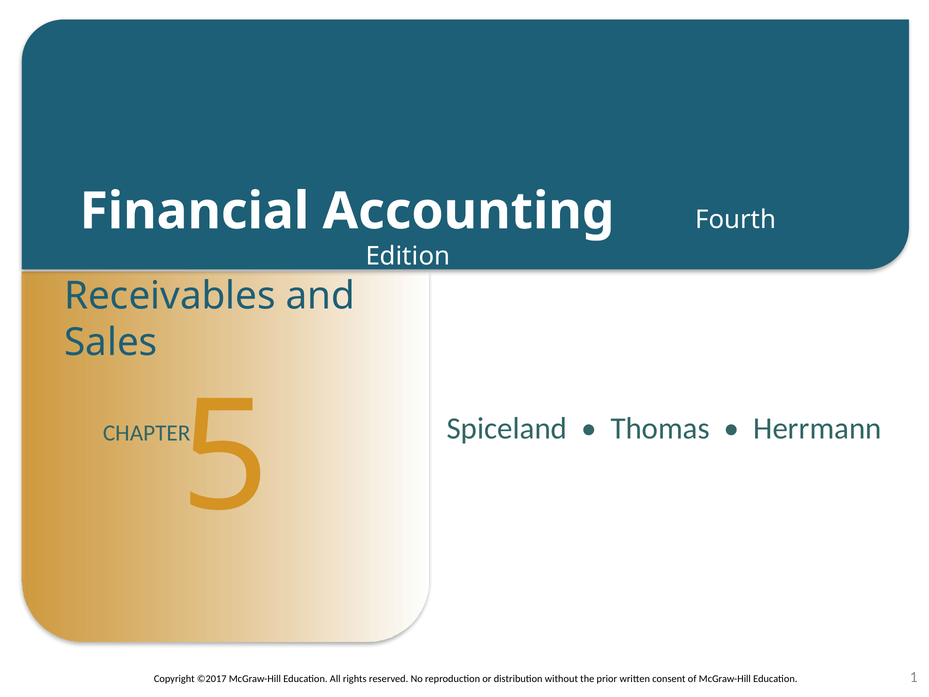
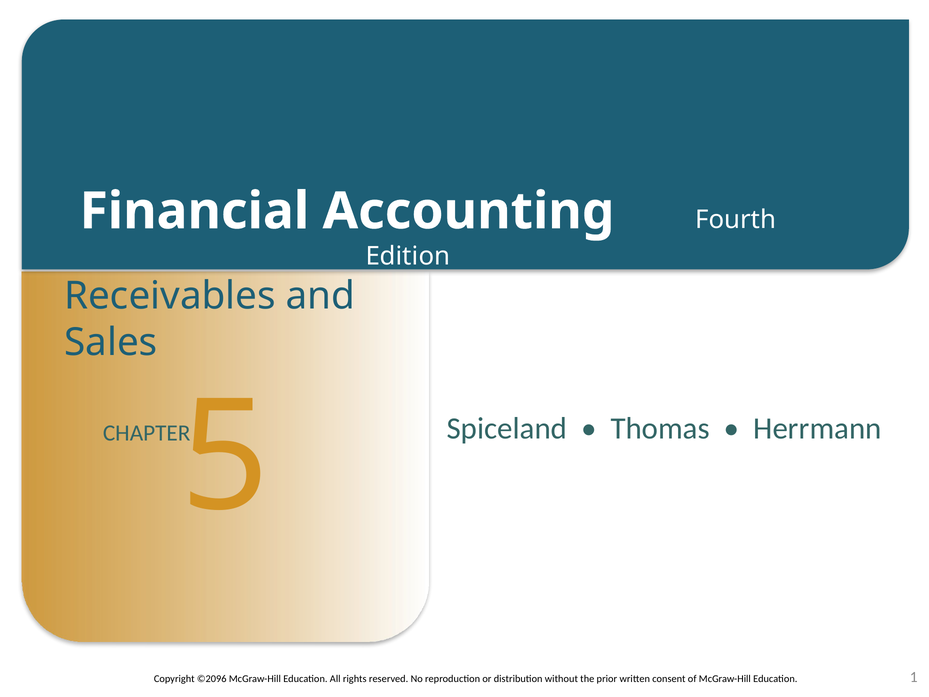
©2017: ©2017 -> ©2096
